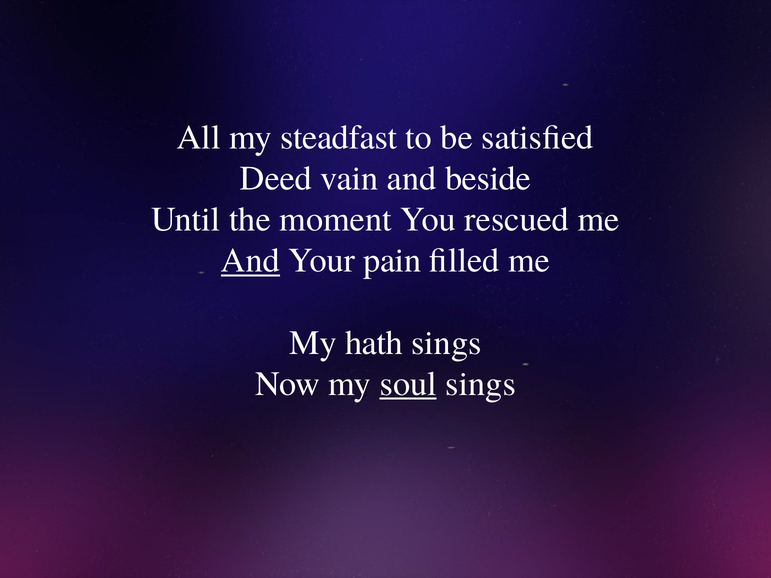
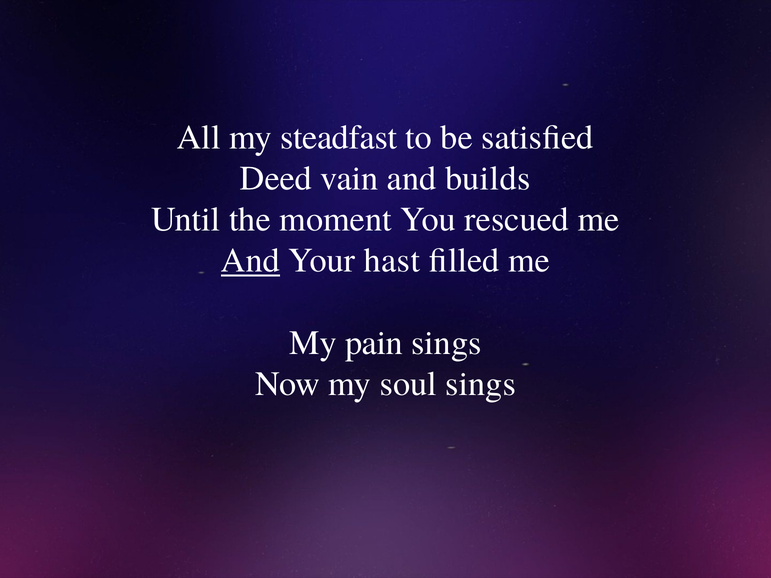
beside: beside -> builds
pain: pain -> hast
hath: hath -> pain
soul underline: present -> none
